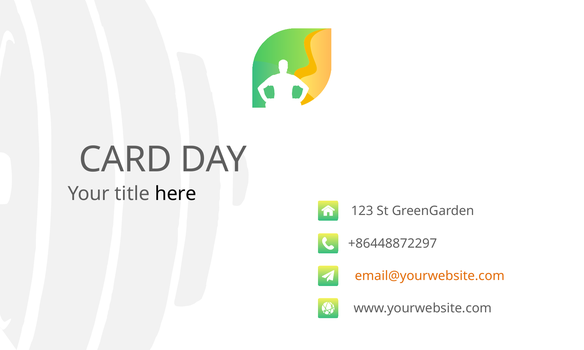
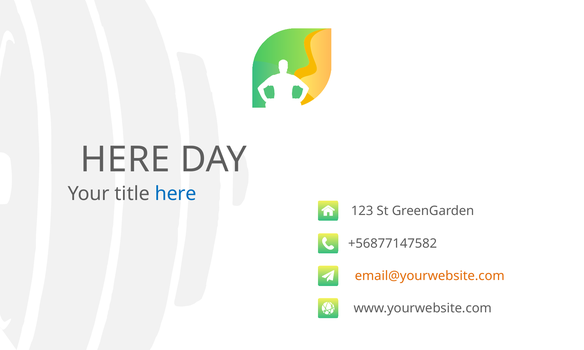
CARD at (125, 160): CARD -> HERE
here at (176, 194) colour: black -> blue
+86448872297: +86448872297 -> +56877147582
